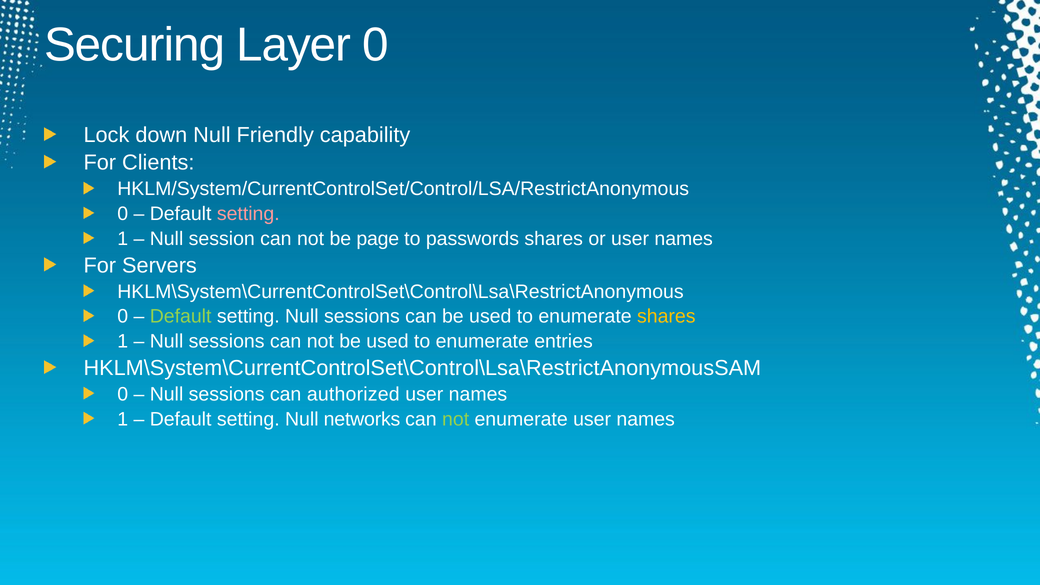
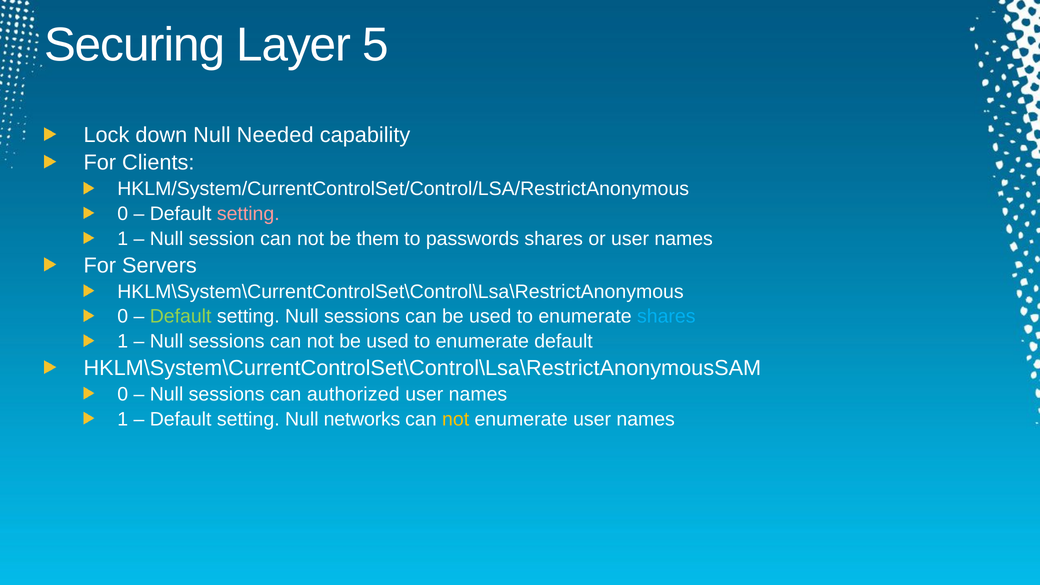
Layer 0: 0 -> 5
Friendly: Friendly -> Needed
page: page -> them
shares at (666, 317) colour: yellow -> light blue
enumerate entries: entries -> default
not at (456, 419) colour: light green -> yellow
